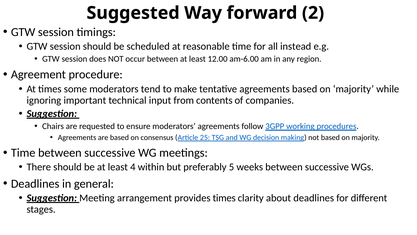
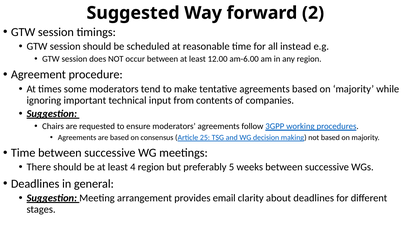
4 within: within -> region
provides times: times -> email
